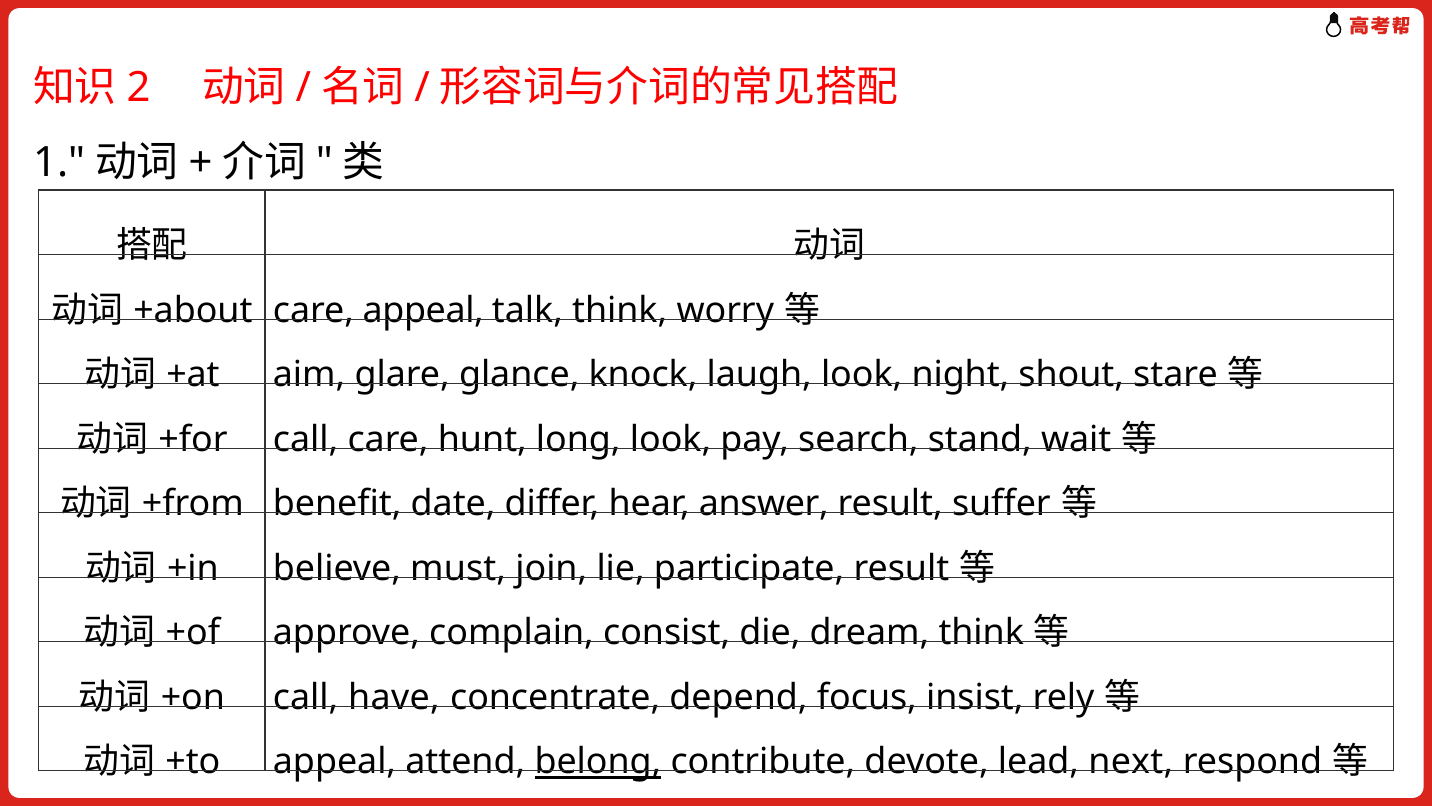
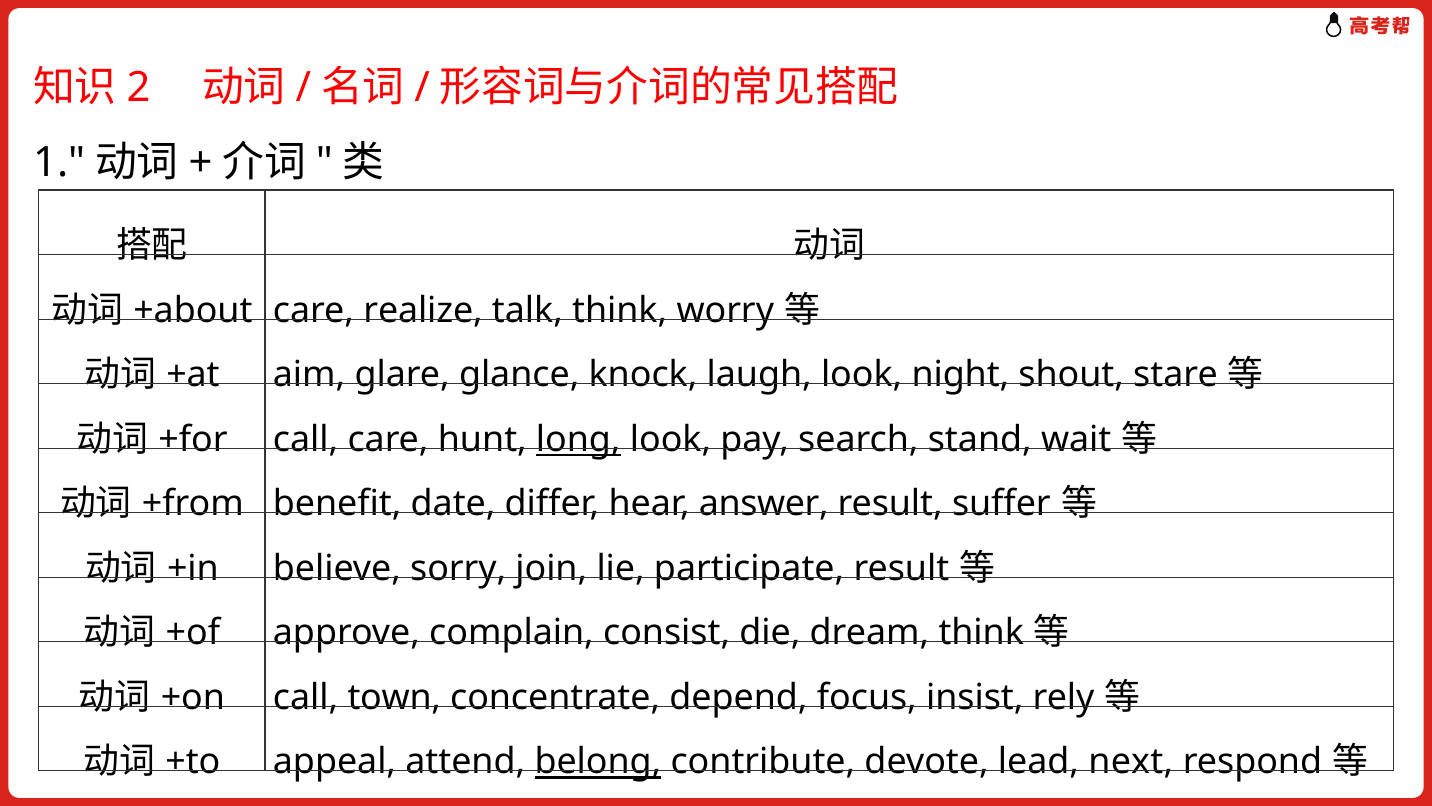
care appeal: appeal -> realize
long underline: none -> present
must: must -> sorry
have: have -> town
